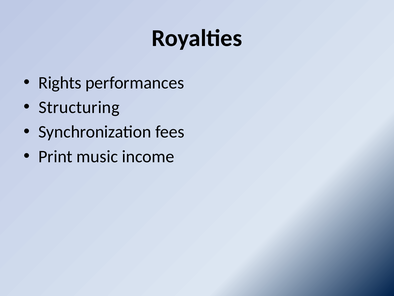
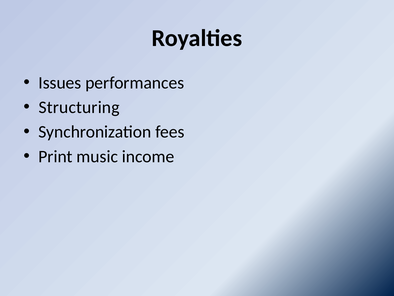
Rights: Rights -> Issues
